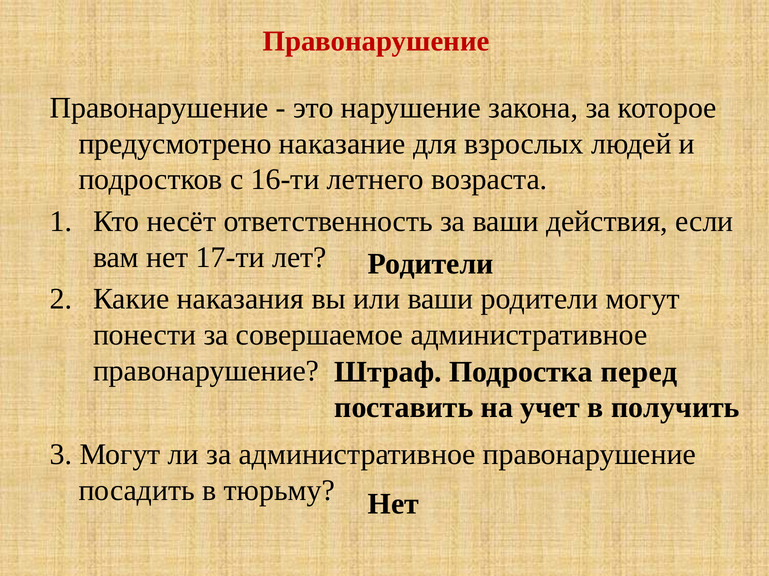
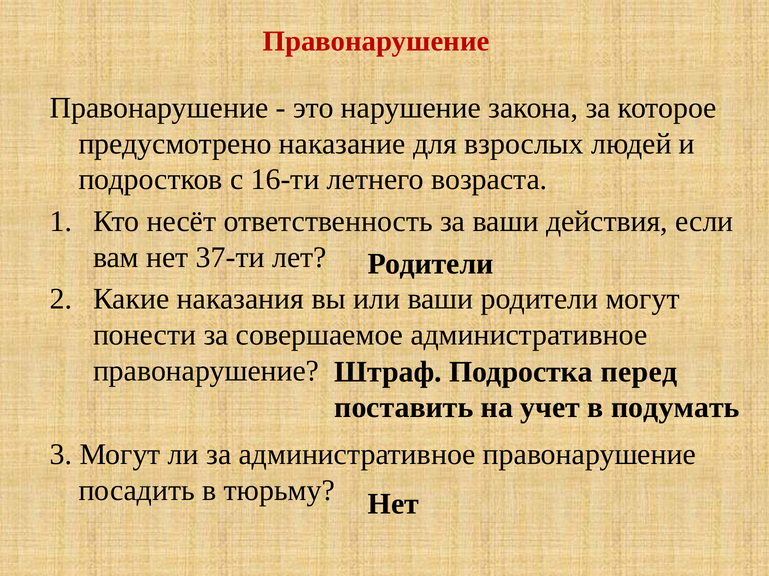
17-ти: 17-ти -> 37-ти
получить: получить -> подумать
